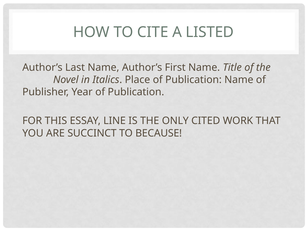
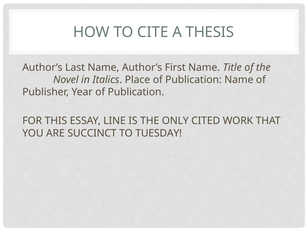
LISTED: LISTED -> THESIS
BECAUSE: BECAUSE -> TUESDAY
